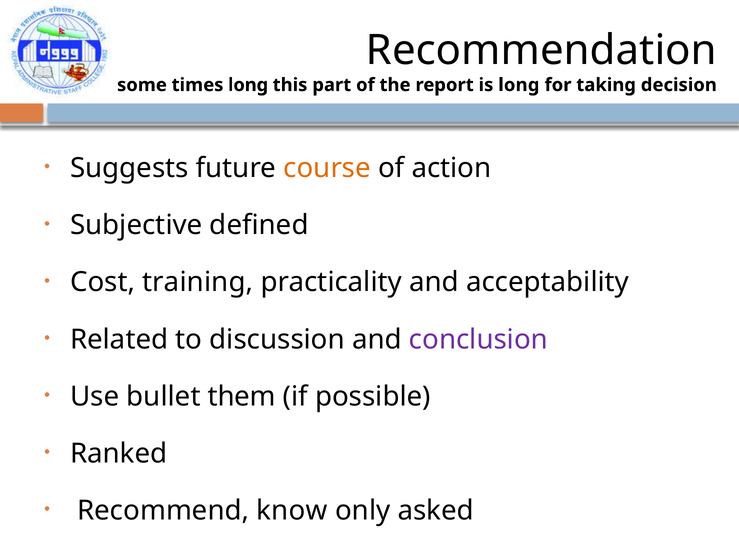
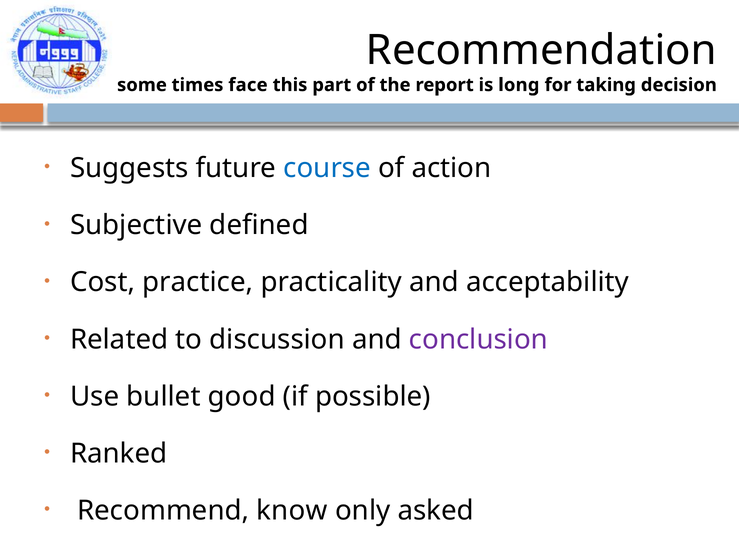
times long: long -> face
course colour: orange -> blue
training: training -> practice
them: them -> good
